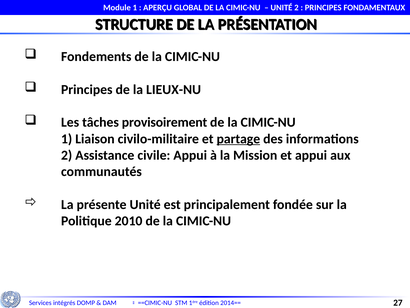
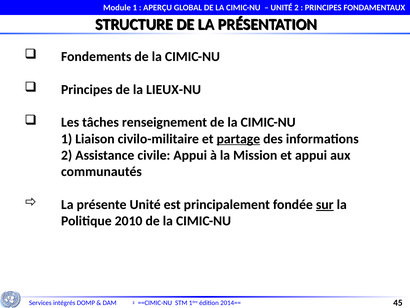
provisoirement: provisoirement -> renseignement
sur underline: none -> present
27: 27 -> 45
